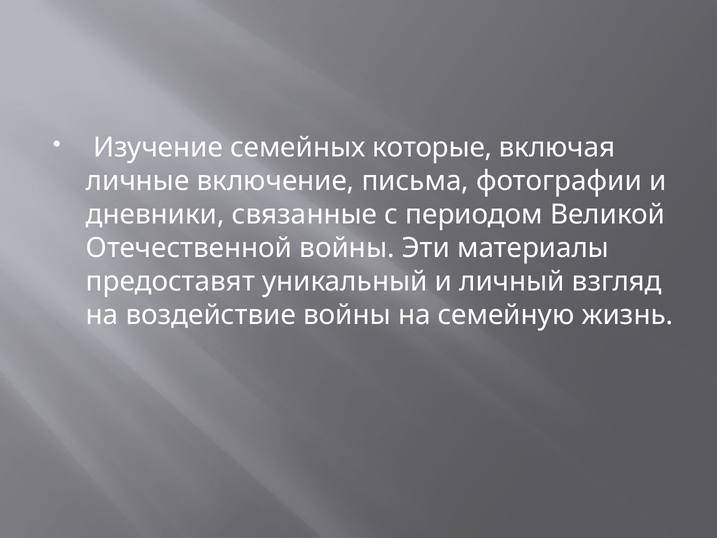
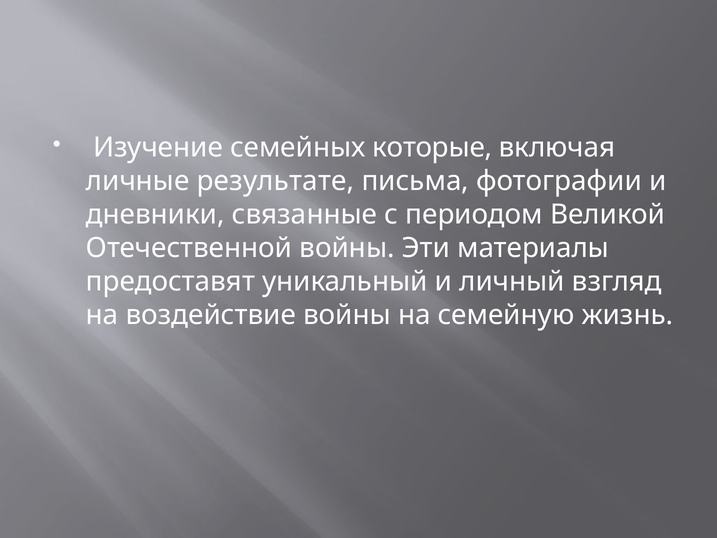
включение: включение -> результате
